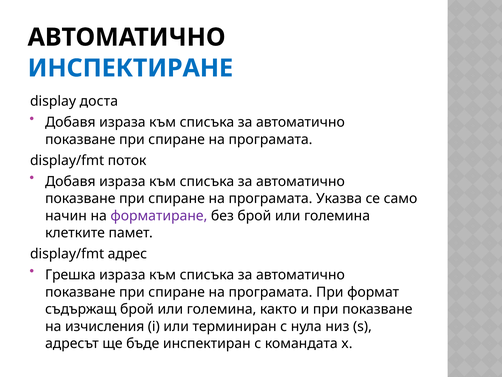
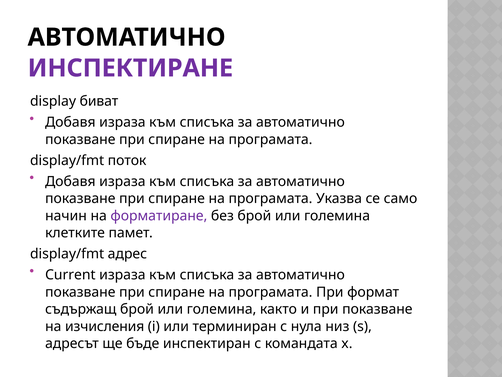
ИНСПЕКТИРАНЕ colour: blue -> purple
доста: доста -> биват
Грешка: Грешка -> Current
